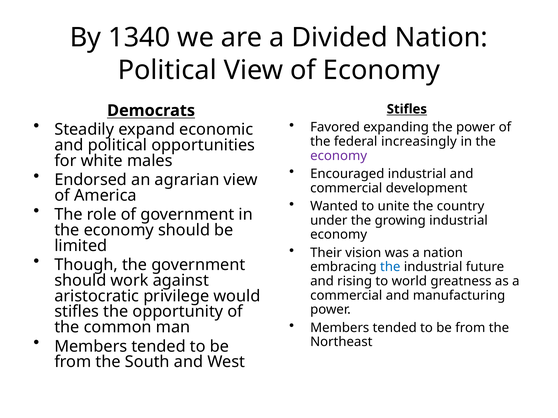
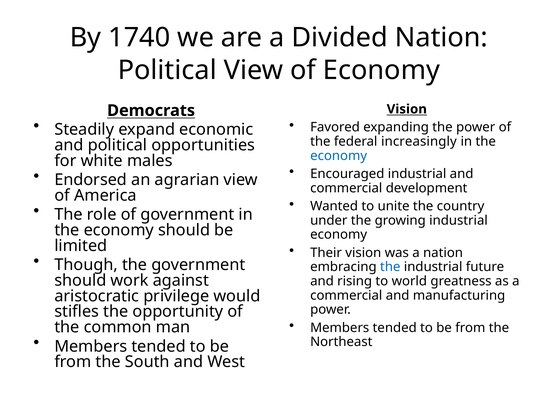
1340: 1340 -> 1740
Stifles at (407, 109): Stifles -> Vision
economy at (339, 156) colour: purple -> blue
